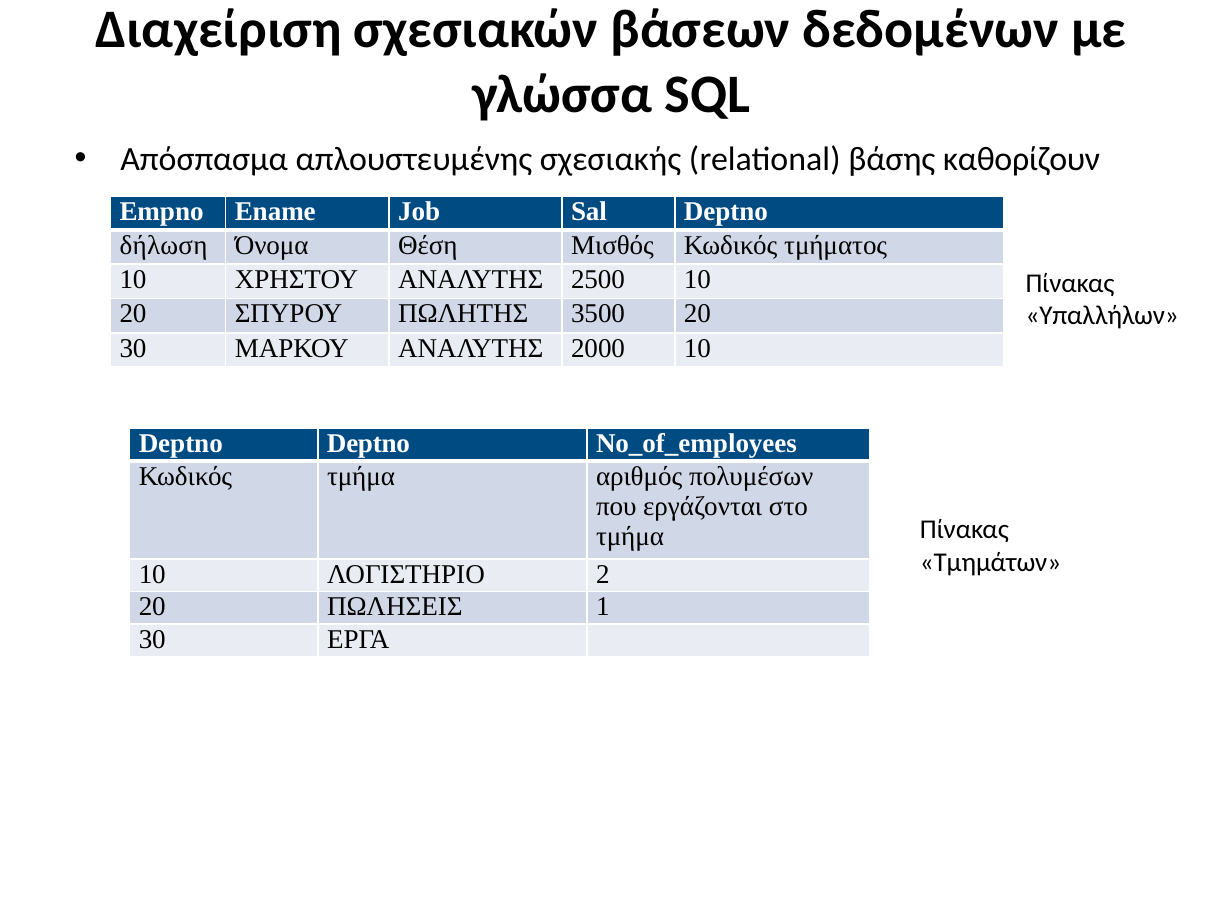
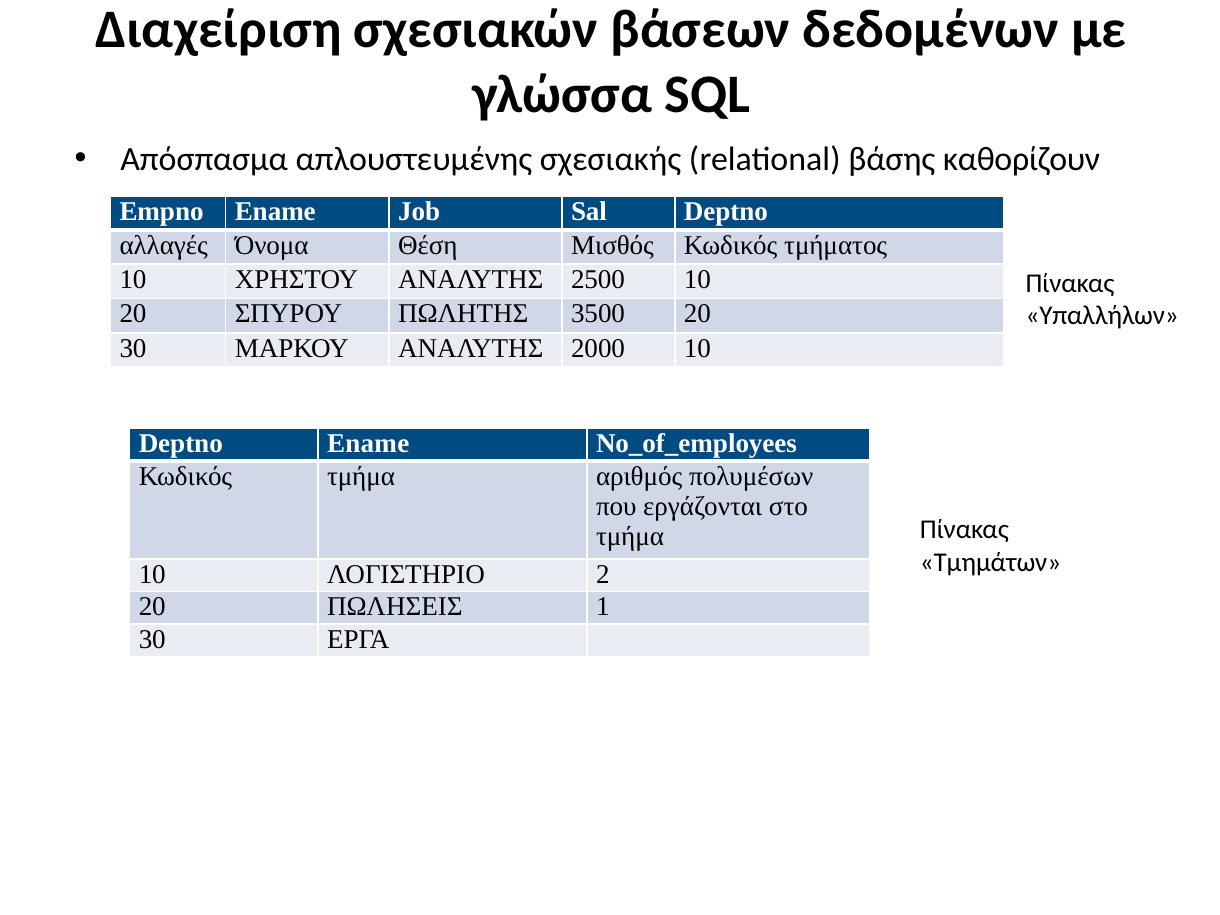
δήλωση: δήλωση -> αλλαγές
Deptno Deptno: Deptno -> Ename
